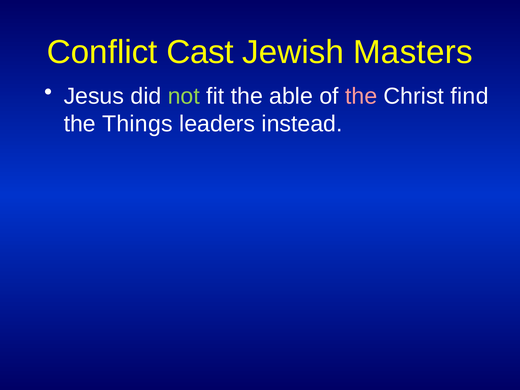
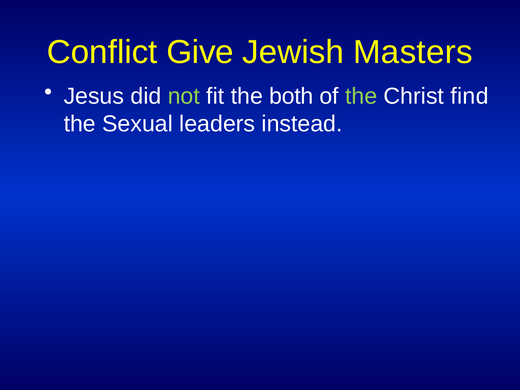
Cast: Cast -> Give
able: able -> both
the at (361, 96) colour: pink -> light green
Things: Things -> Sexual
